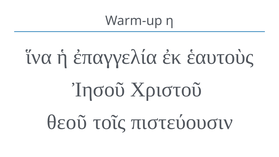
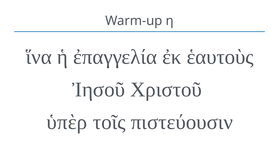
θεοῦ: θεοῦ -> ὑπὲρ
